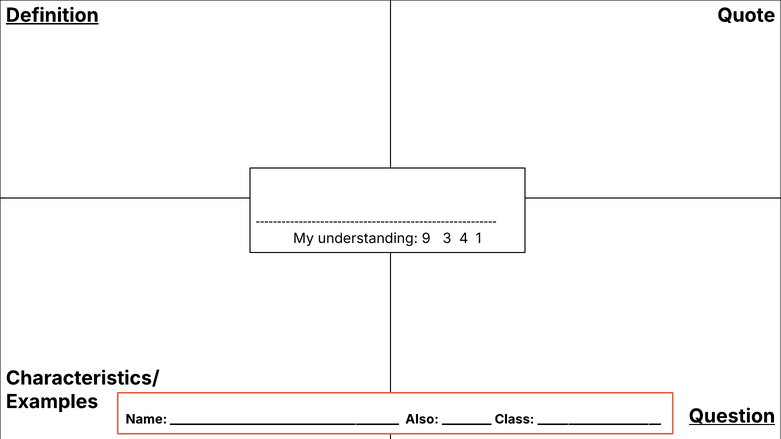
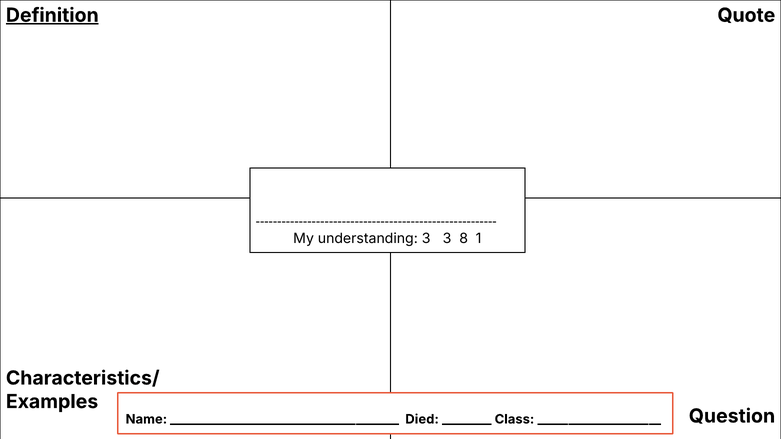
understanding 9: 9 -> 3
4: 4 -> 8
Question underline: present -> none
Also: Also -> Died
